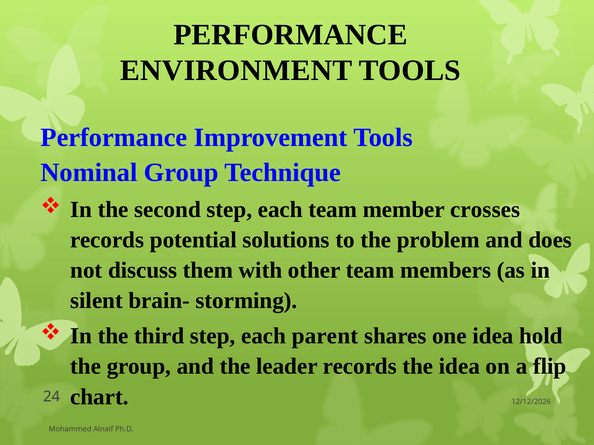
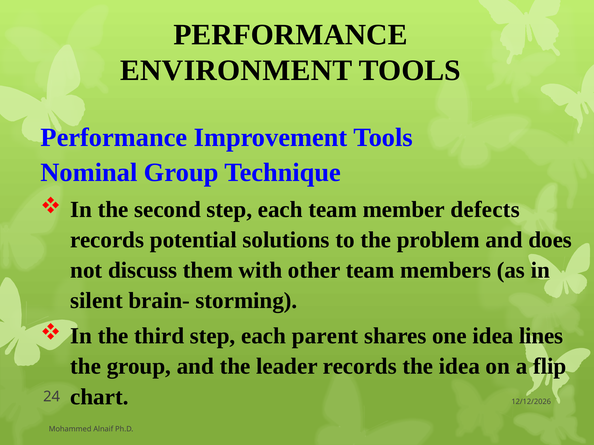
crosses: crosses -> defects
hold: hold -> lines
